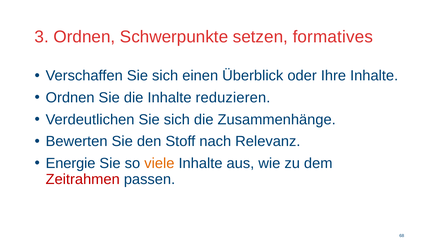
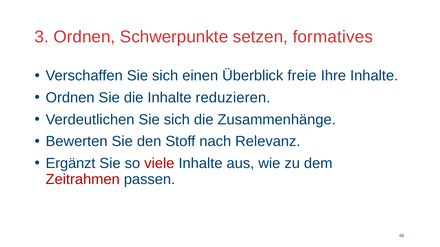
oder: oder -> freie
Energie: Energie -> Ergänzt
viele colour: orange -> red
